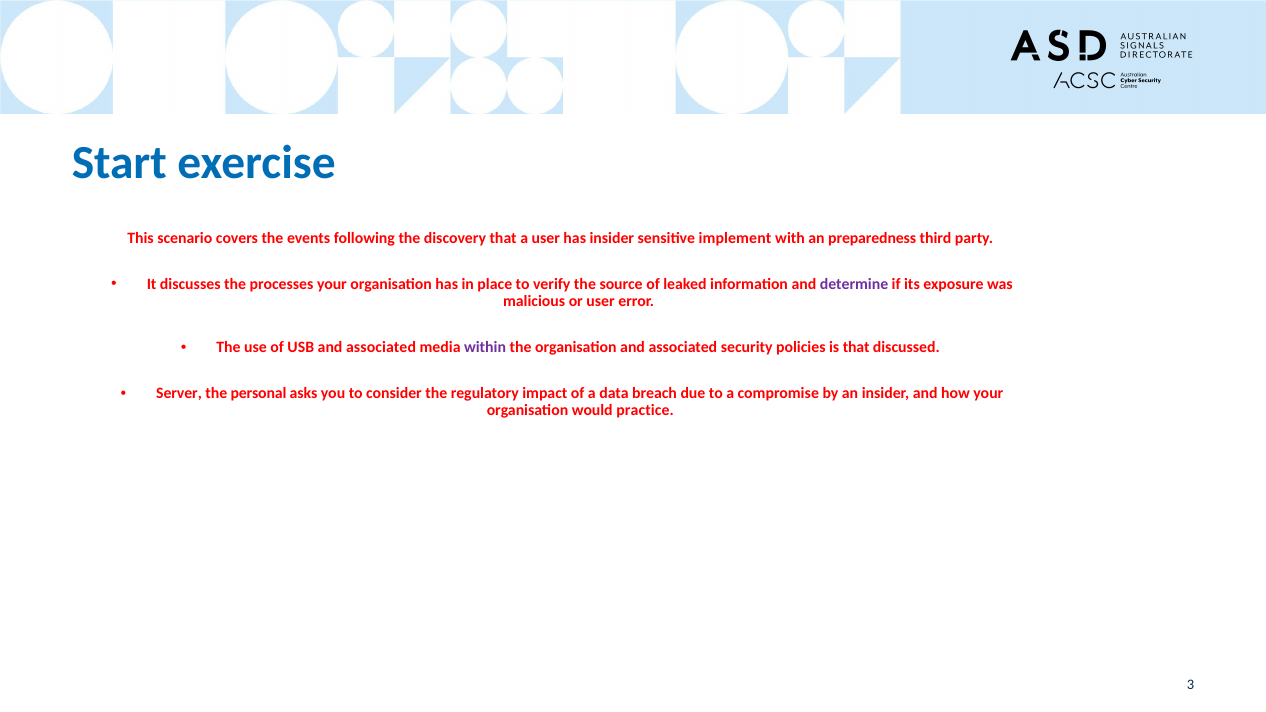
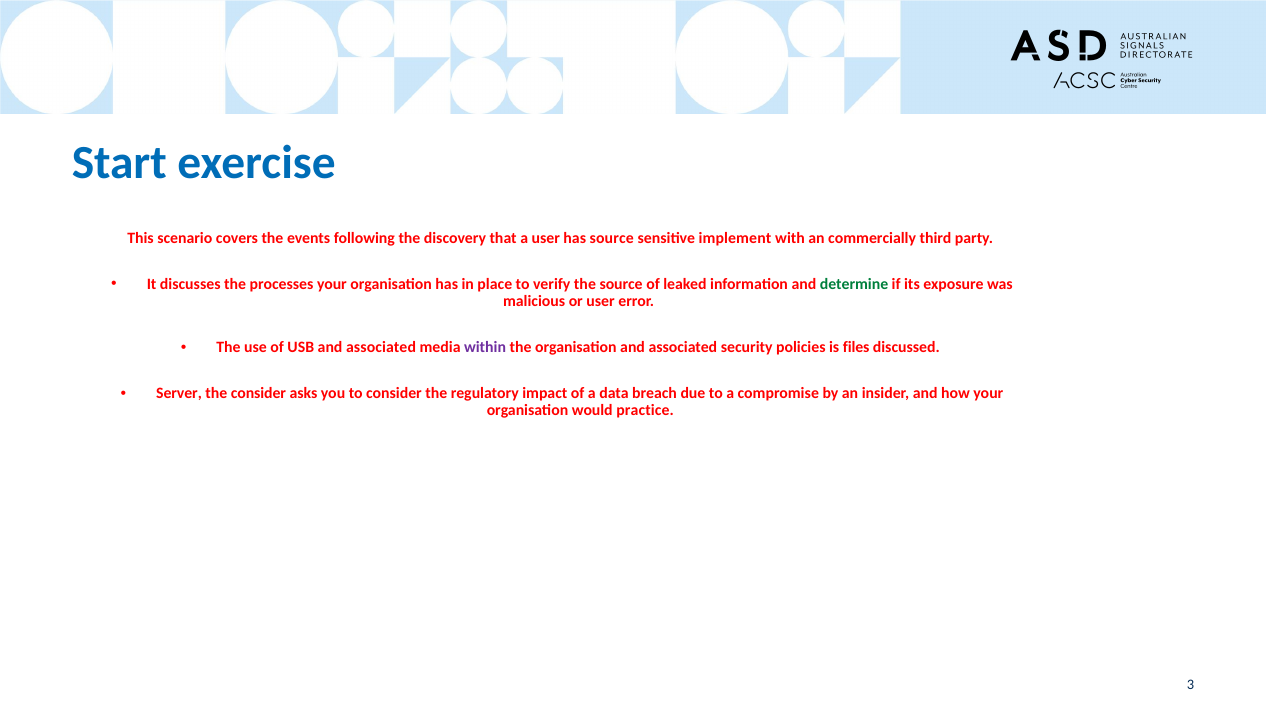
has insider: insider -> source
preparedness: preparedness -> commercially
determine colour: purple -> green
is that: that -> files
the personal: personal -> consider
